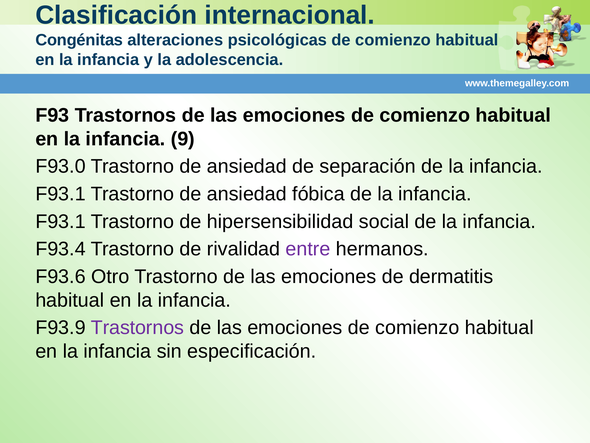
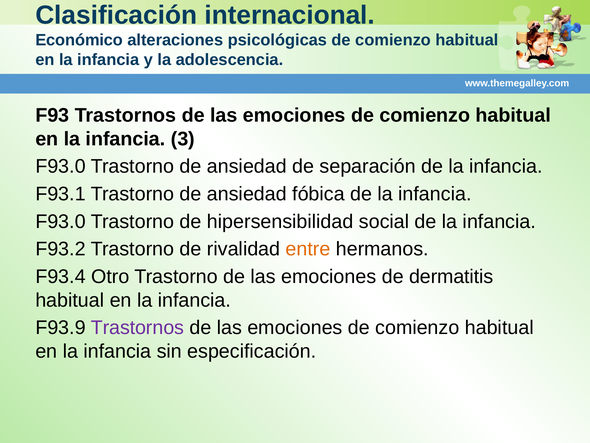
Congénitas: Congénitas -> Económico
9: 9 -> 3
F93.1 at (61, 221): F93.1 -> F93.0
F93.4: F93.4 -> F93.2
entre colour: purple -> orange
F93.6: F93.6 -> F93.4
